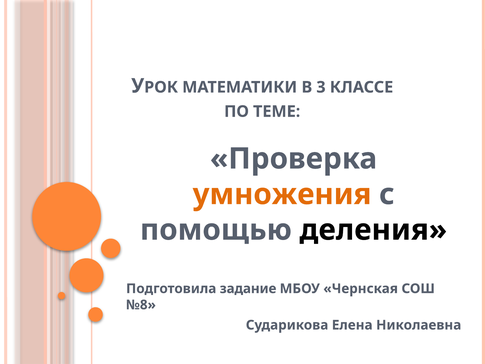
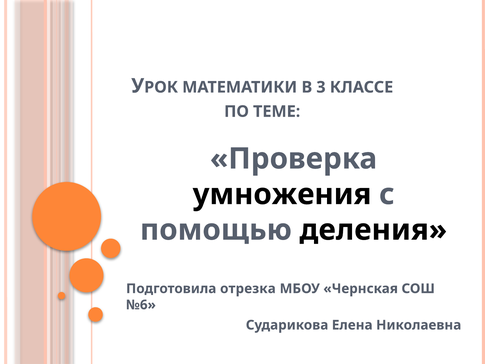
умножения colour: orange -> black
задание: задание -> отрезка
№8: №8 -> №6
